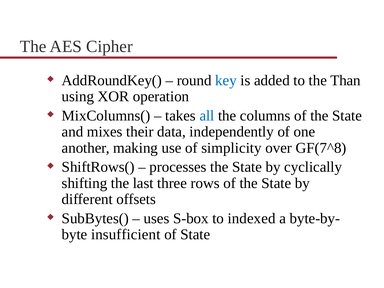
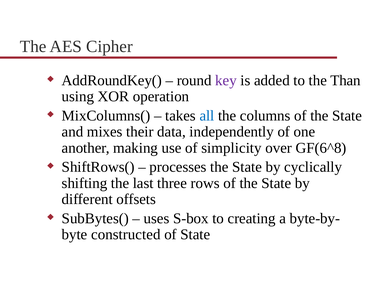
key colour: blue -> purple
GF(7^8: GF(7^8 -> GF(6^8
indexed: indexed -> creating
insufficient: insufficient -> constructed
